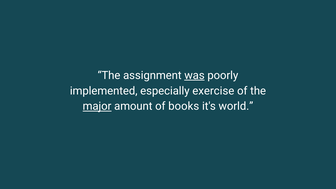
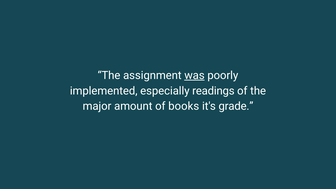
exercise: exercise -> readings
major underline: present -> none
world: world -> grade
